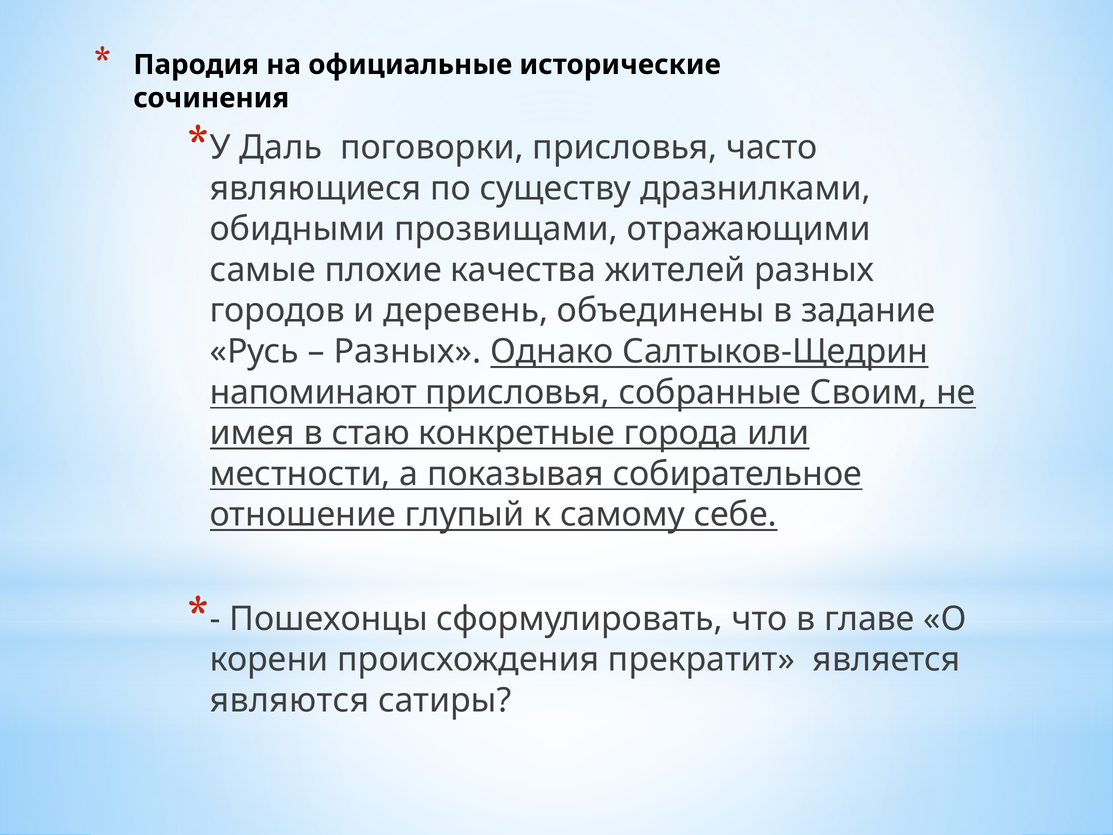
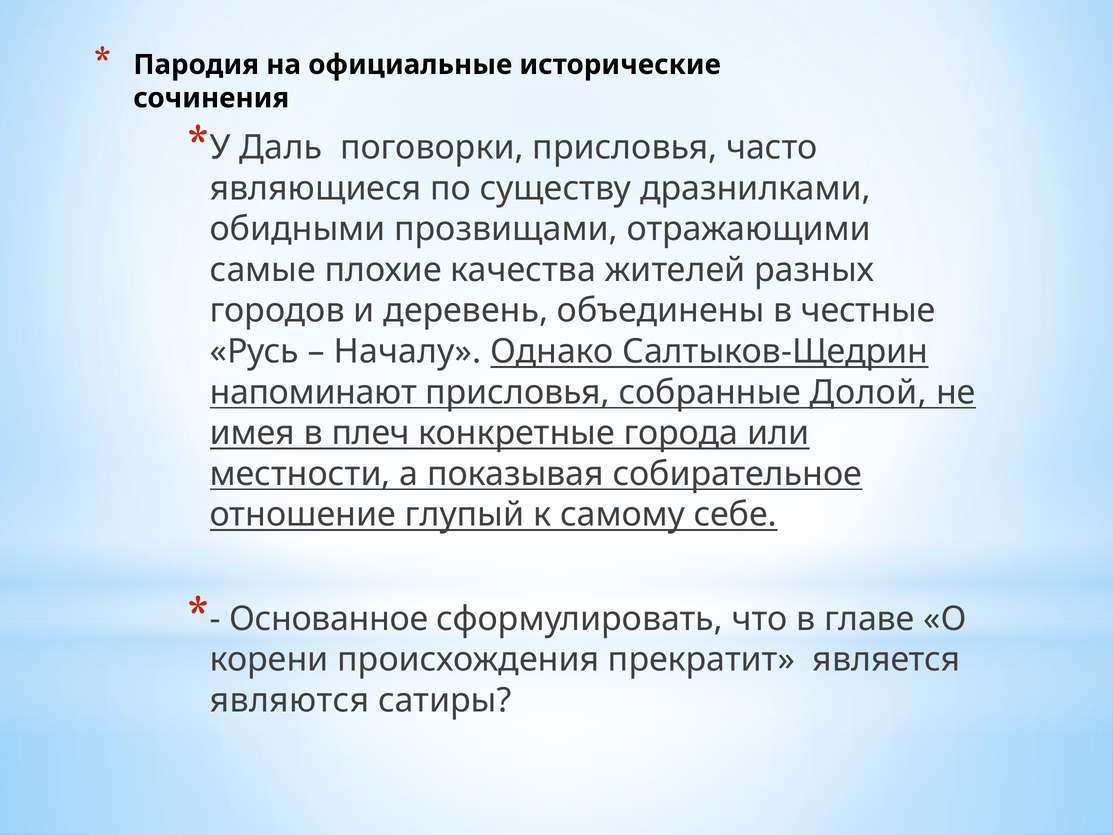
задание: задание -> честные
Разных at (407, 351): Разных -> Началу
Своим: Своим -> Долой
стаю: стаю -> плеч
Пошехонцы: Пошехонцы -> Основанное
